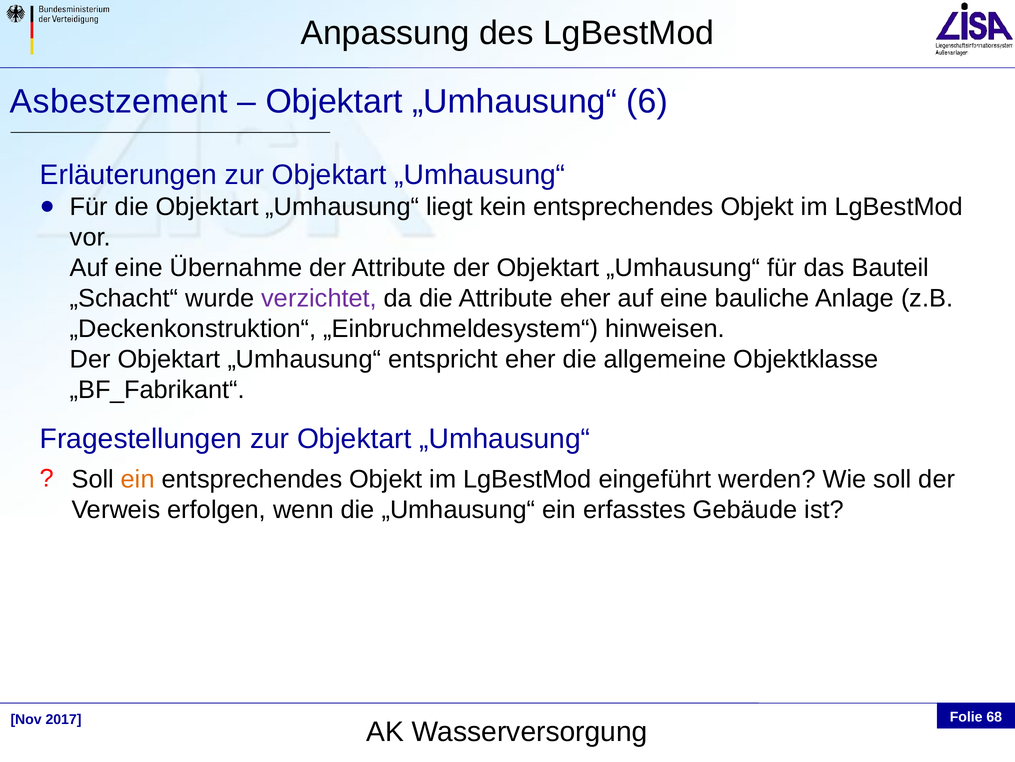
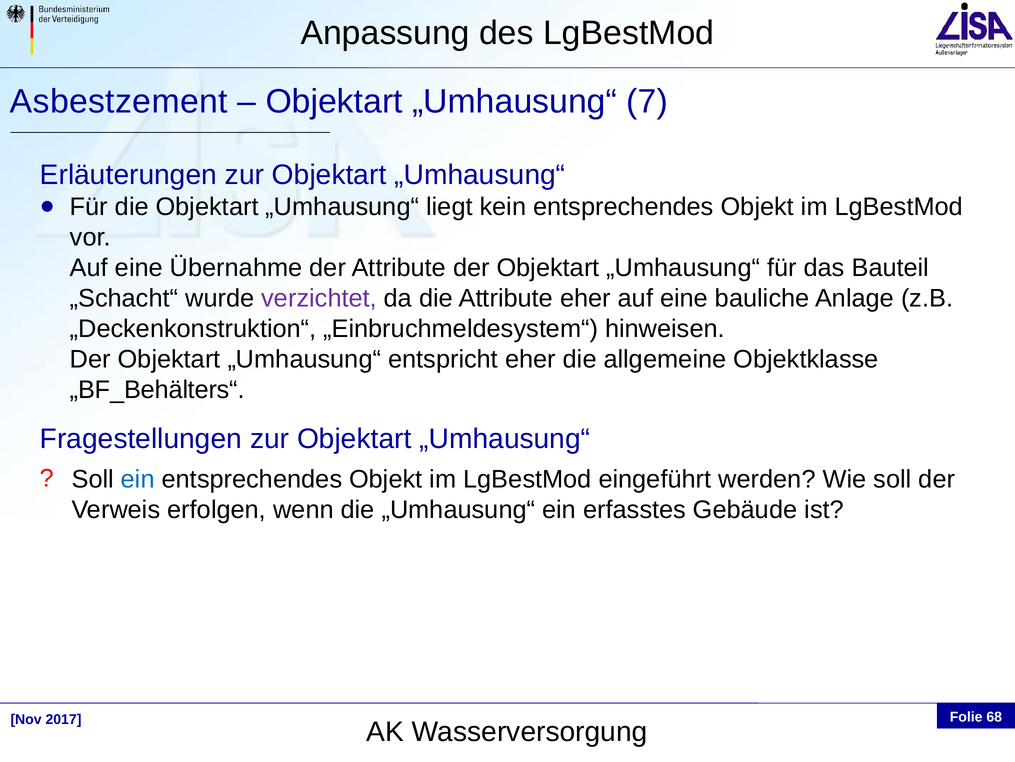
6: 6 -> 7
„BF_Fabrikant“: „BF_Fabrikant“ -> „BF_Behälters“
ein at (138, 479) colour: orange -> blue
